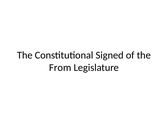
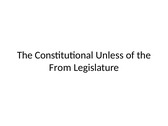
Signed: Signed -> Unless
